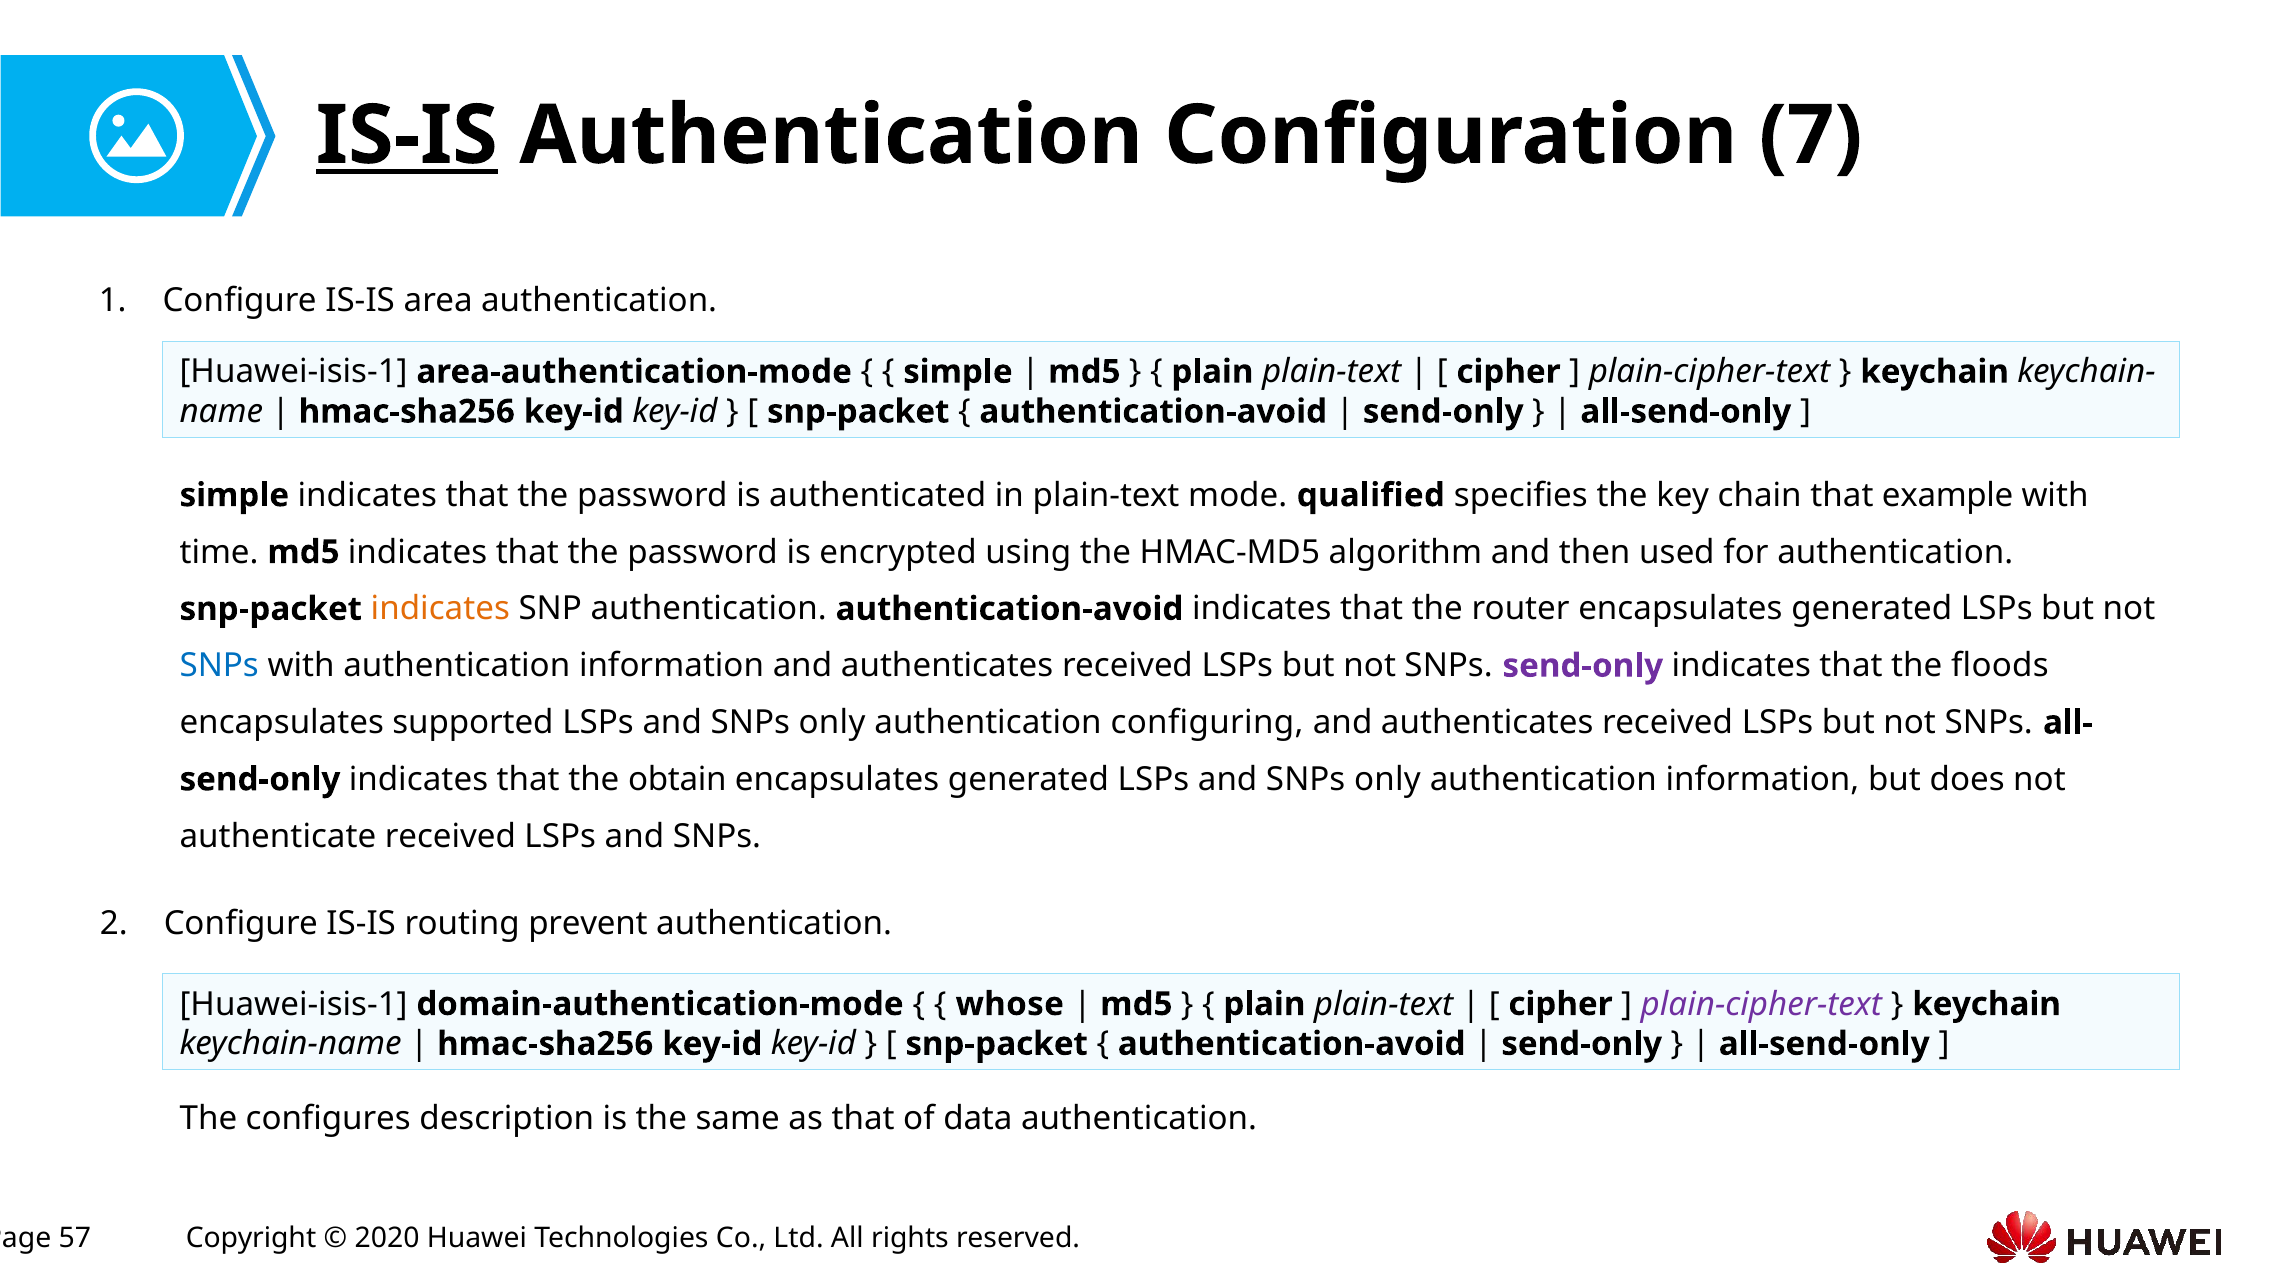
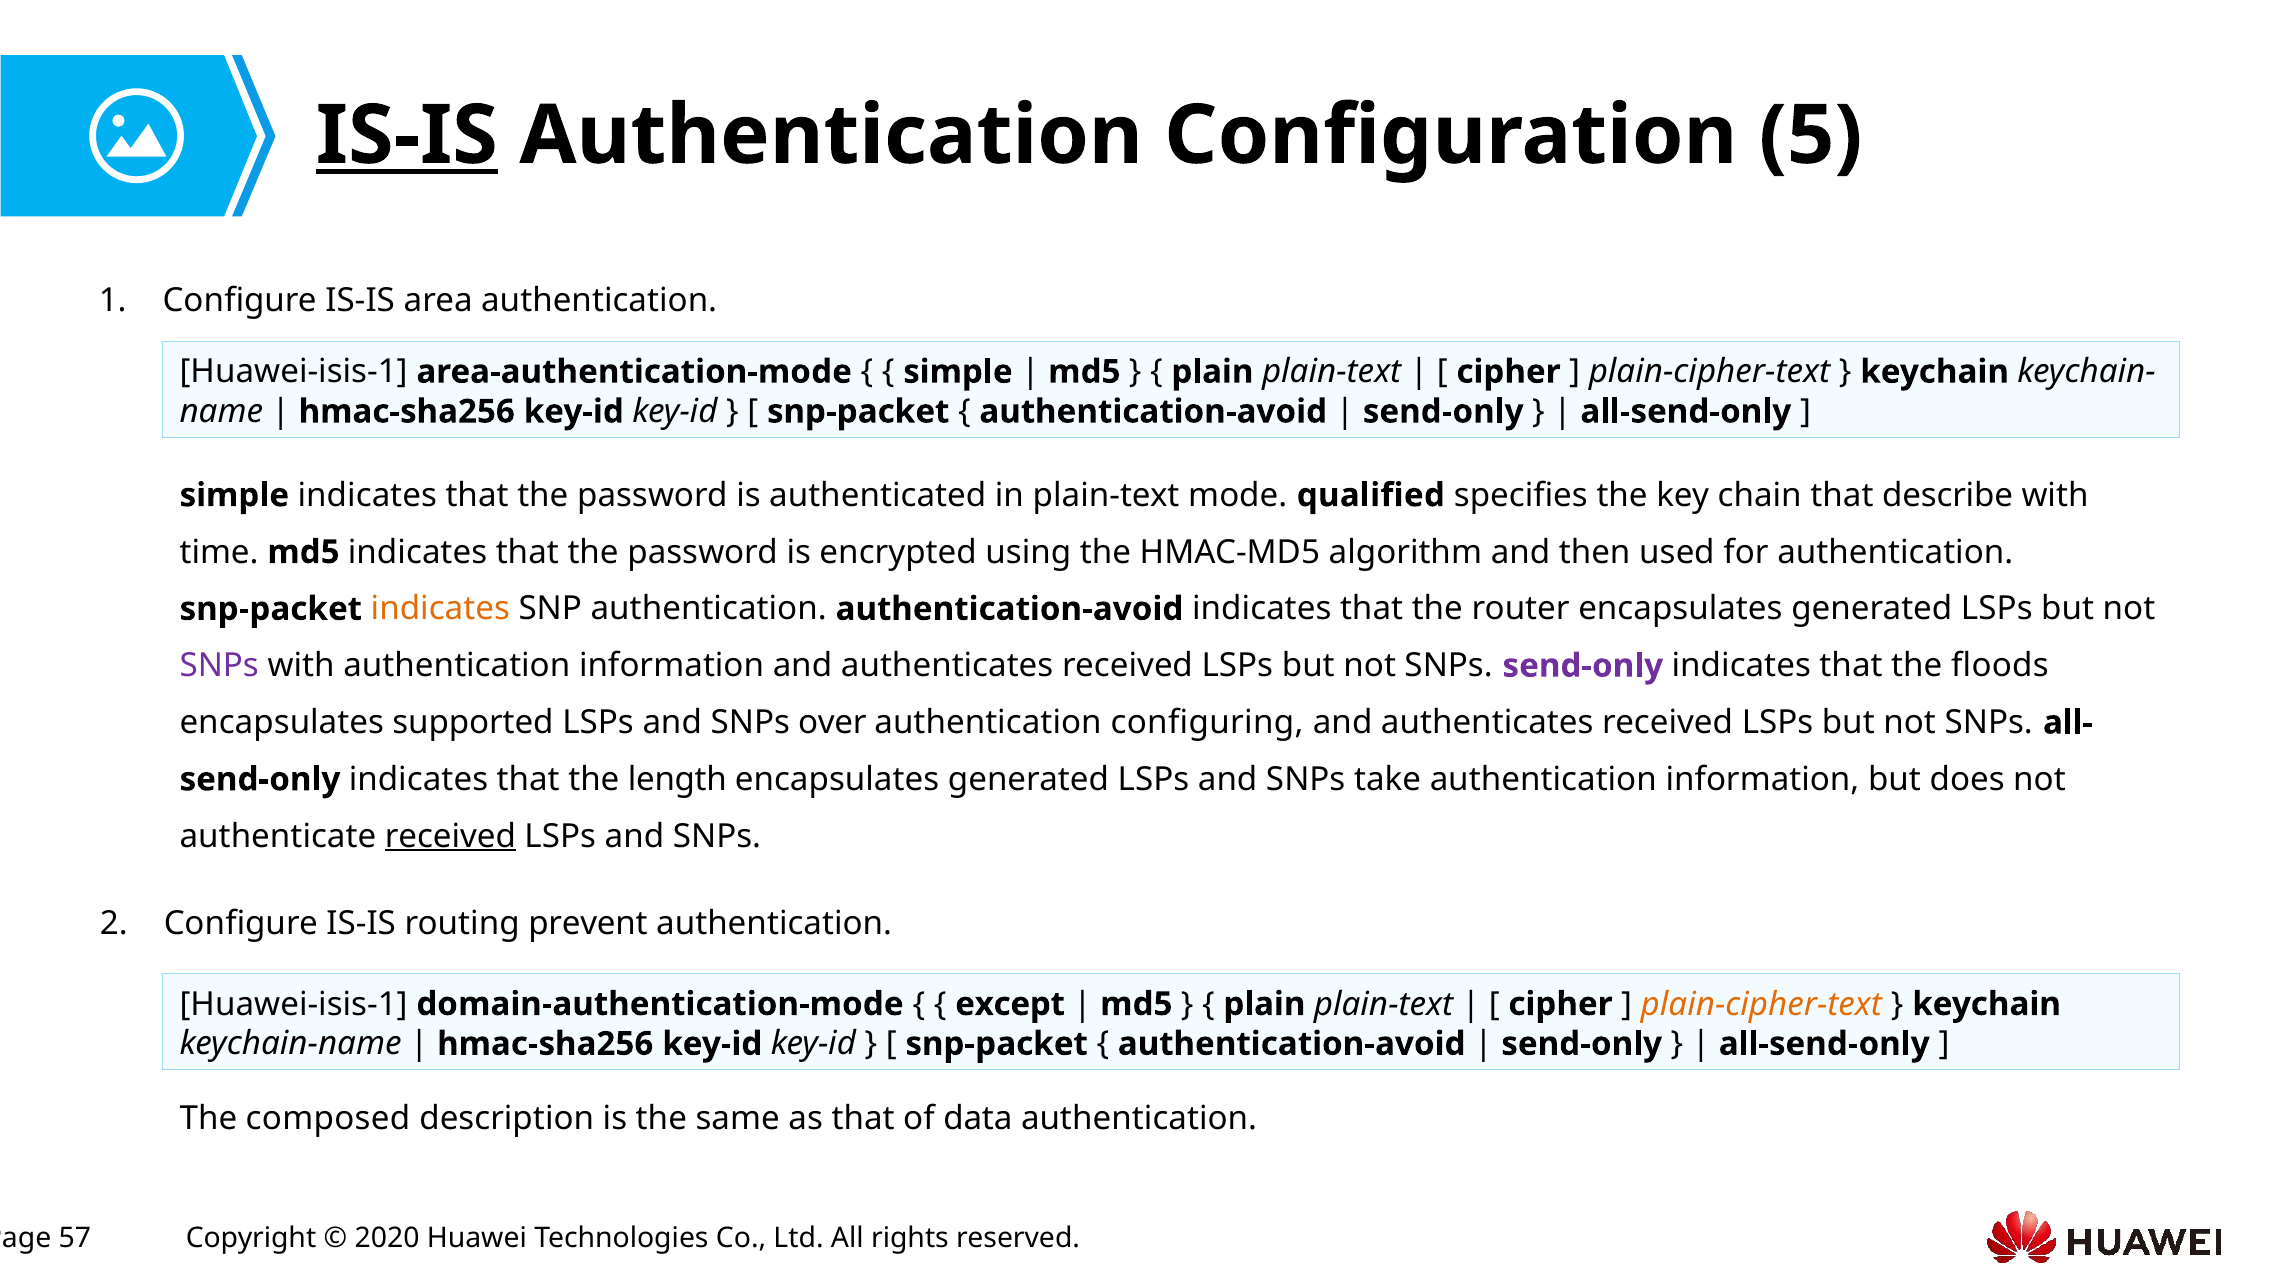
7: 7 -> 5
example: example -> describe
SNPs at (219, 665) colour: blue -> purple
only at (832, 722): only -> over
obtain: obtain -> length
only at (1387, 779): only -> take
received at (450, 836) underline: none -> present
whose: whose -> except
plain-cipher-text at (1761, 1004) colour: purple -> orange
configures: configures -> composed
